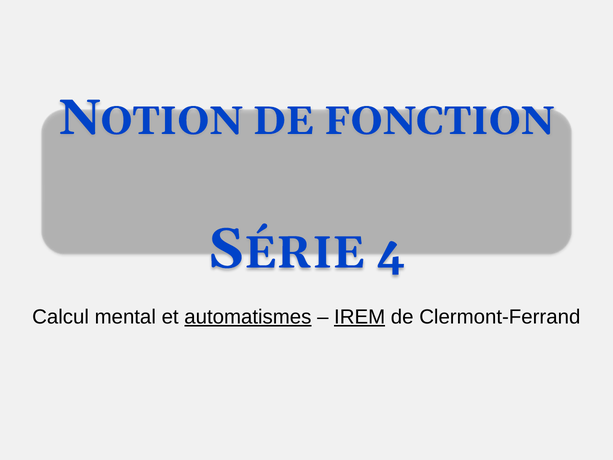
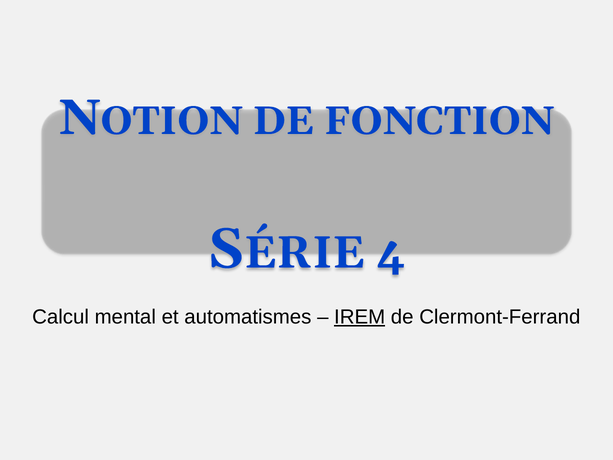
automatismes underline: present -> none
